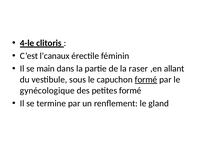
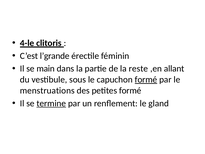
l’canaux: l’canaux -> l’grande
raser: raser -> reste
gynécologique: gynécologique -> menstruations
termine underline: none -> present
